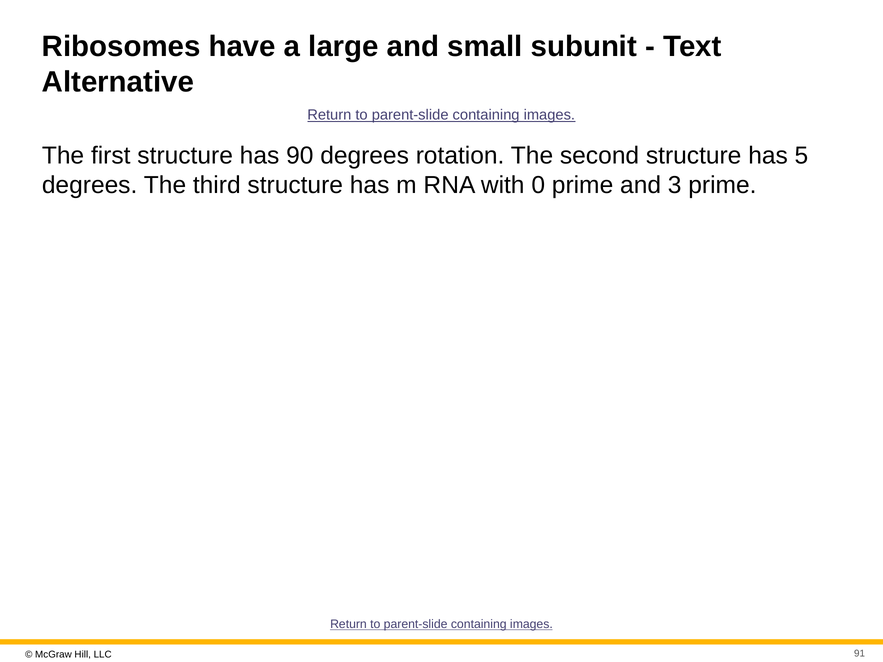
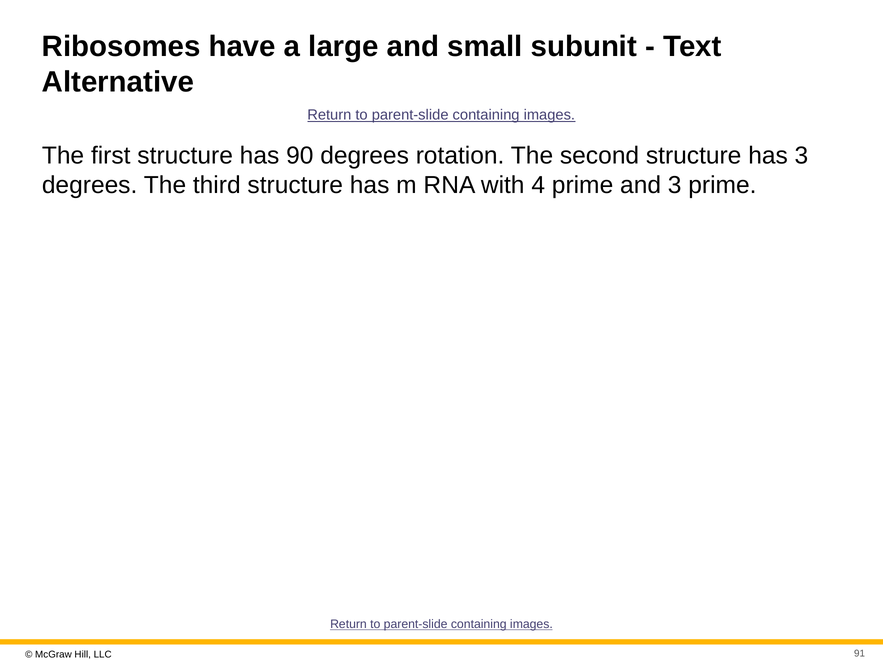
has 5: 5 -> 3
0: 0 -> 4
